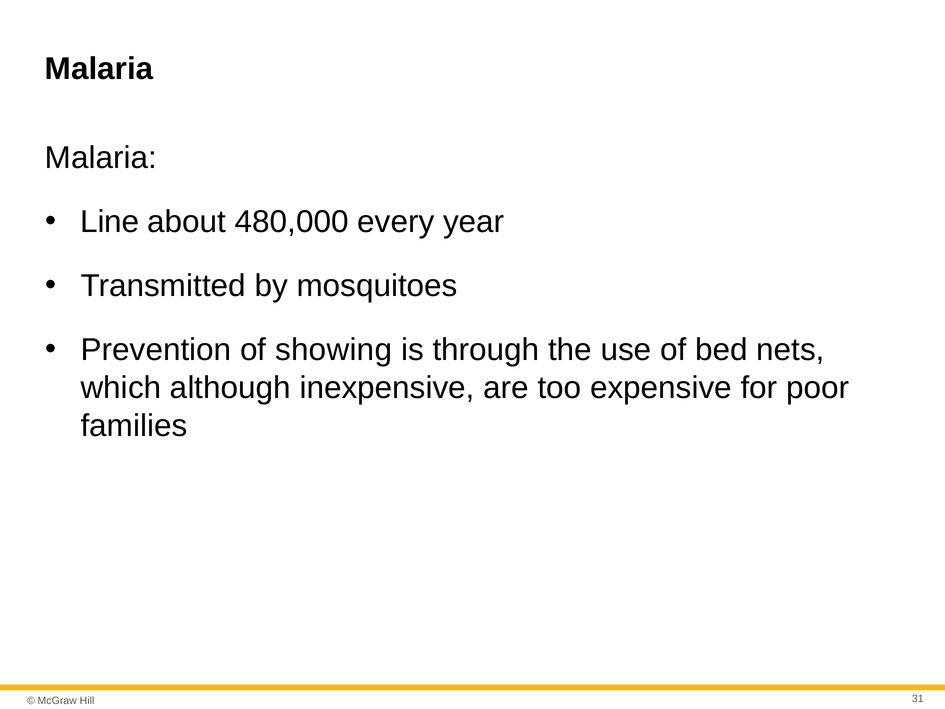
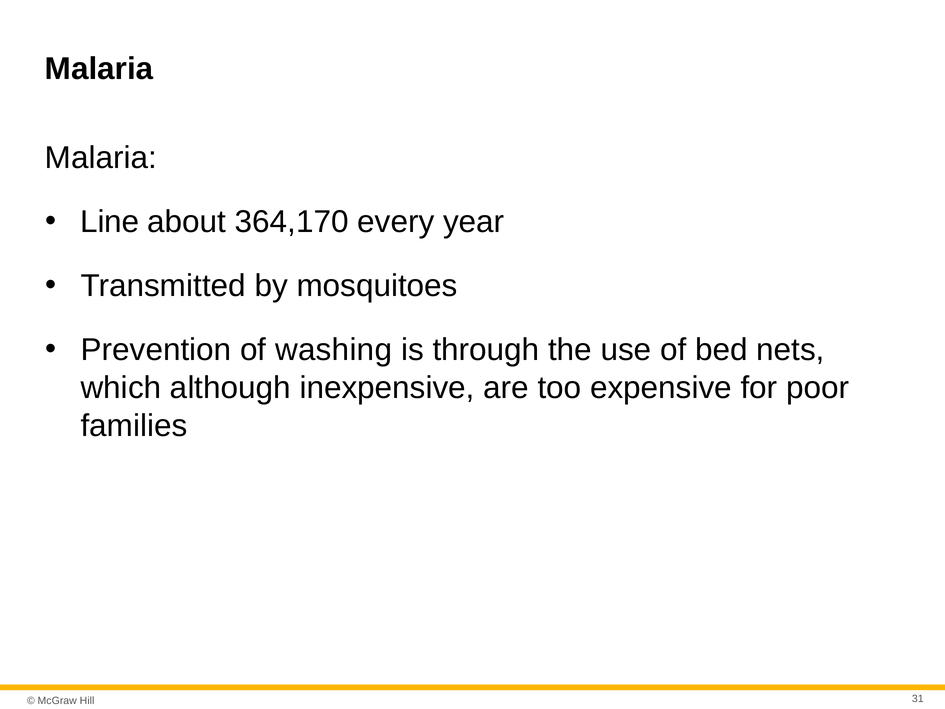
480,000: 480,000 -> 364,170
showing: showing -> washing
